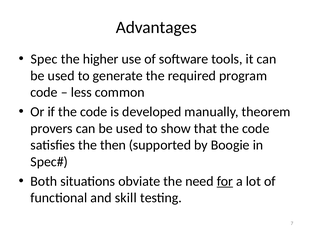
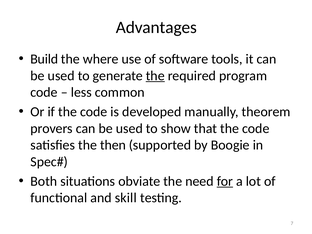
Spec: Spec -> Build
higher: higher -> where
the at (155, 76) underline: none -> present
